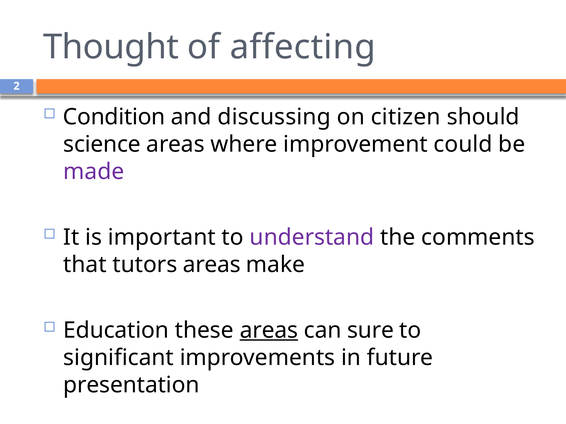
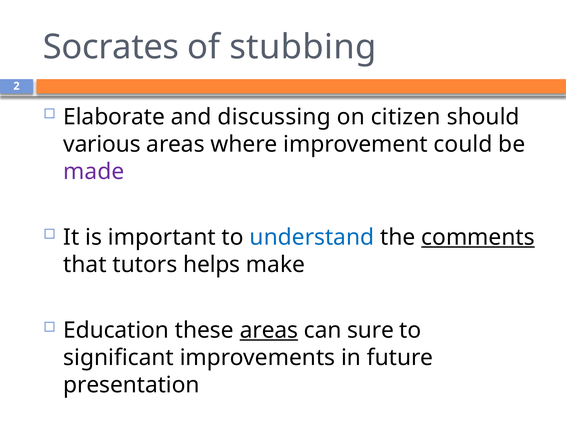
Thought: Thought -> Socrates
affecting: affecting -> stubbing
Condition: Condition -> Elaborate
science: science -> various
understand colour: purple -> blue
comments underline: none -> present
tutors areas: areas -> helps
